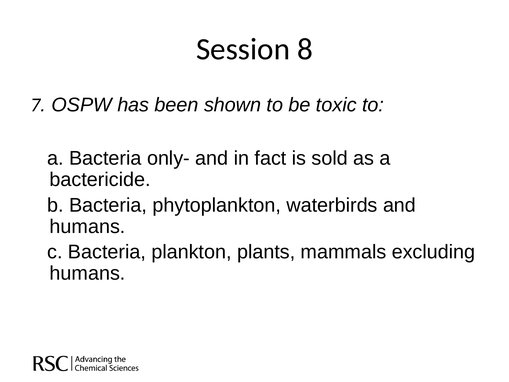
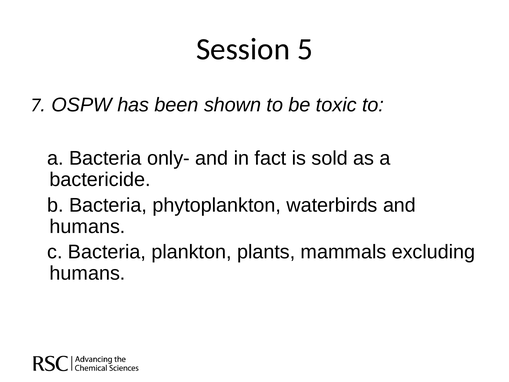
8: 8 -> 5
